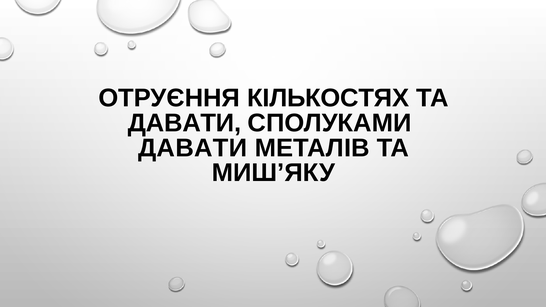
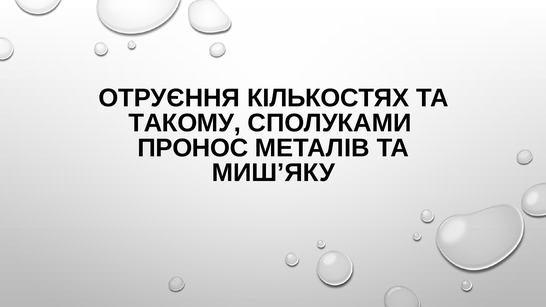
ДАВАТИ at (185, 123): ДАВАТИ -> ТАКОМУ
ДАВАТИ at (193, 148): ДАВАТИ -> ПРОНОС
